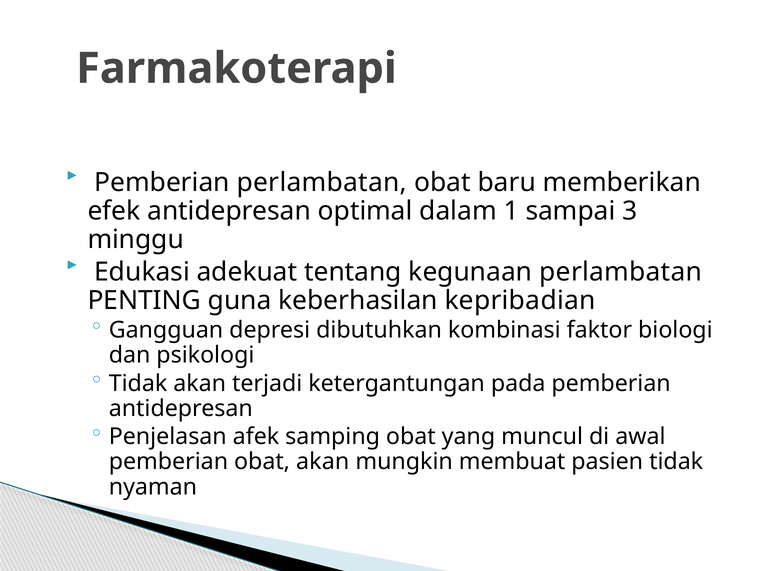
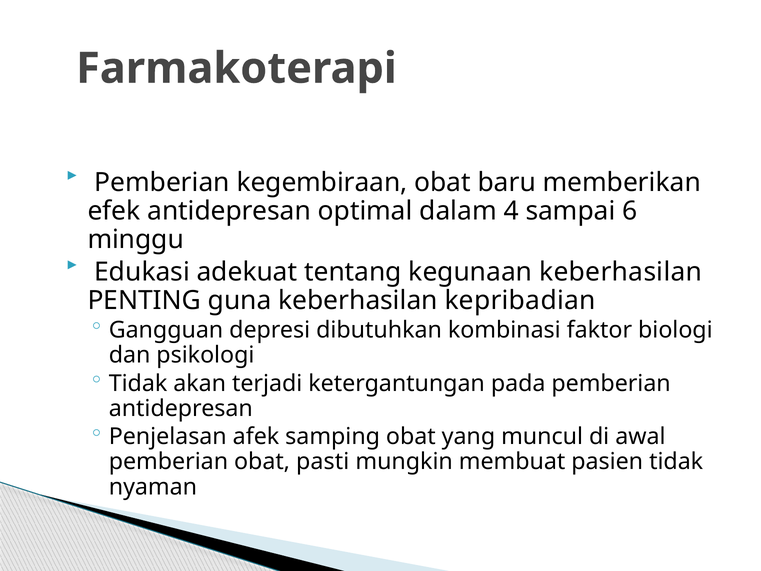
Pemberian perlambatan: perlambatan -> kegembiraan
1: 1 -> 4
3: 3 -> 6
kegunaan perlambatan: perlambatan -> keberhasilan
obat akan: akan -> pasti
